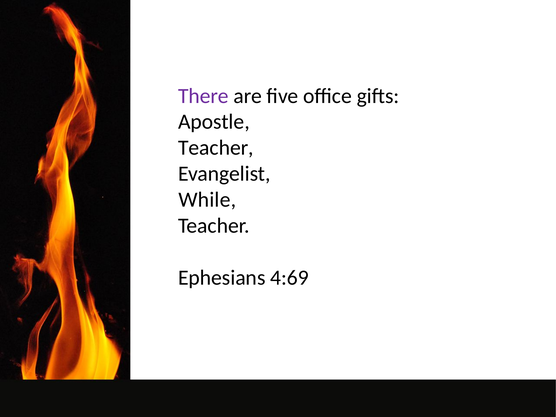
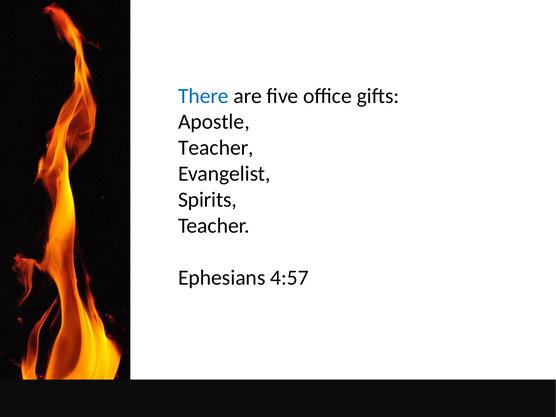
There colour: purple -> blue
While: While -> Spirits
4:69: 4:69 -> 4:57
